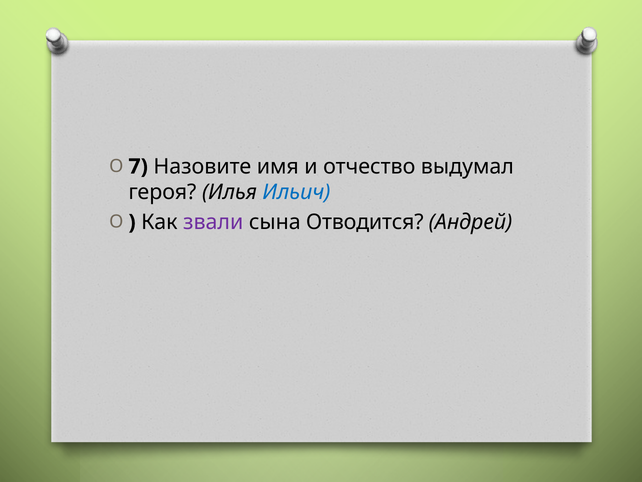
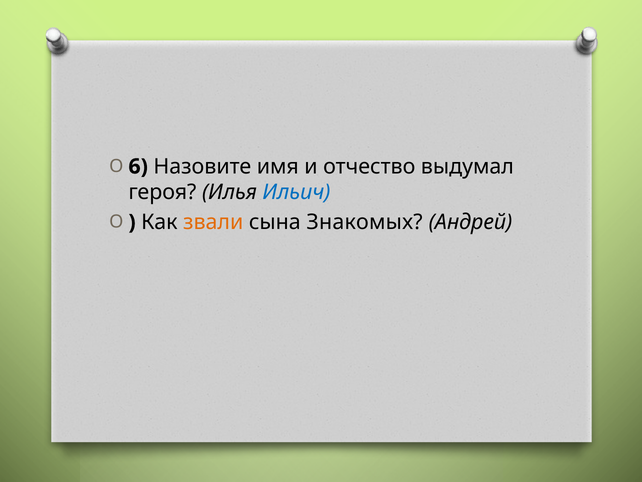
7: 7 -> 6
звали colour: purple -> orange
Отводится: Отводится -> Знакомых
